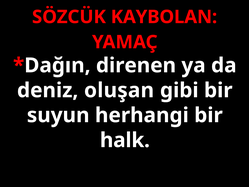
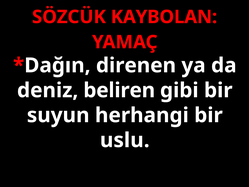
oluşan: oluşan -> beliren
halk: halk -> uslu
